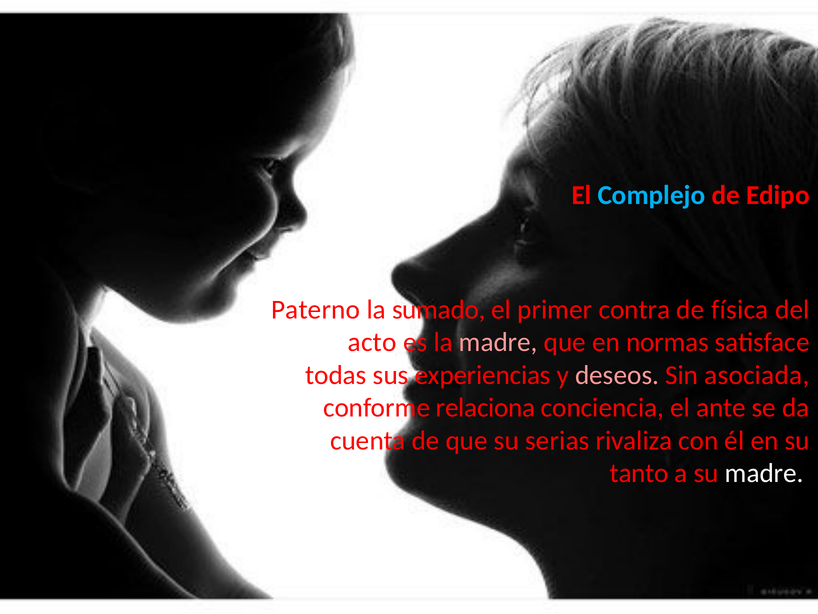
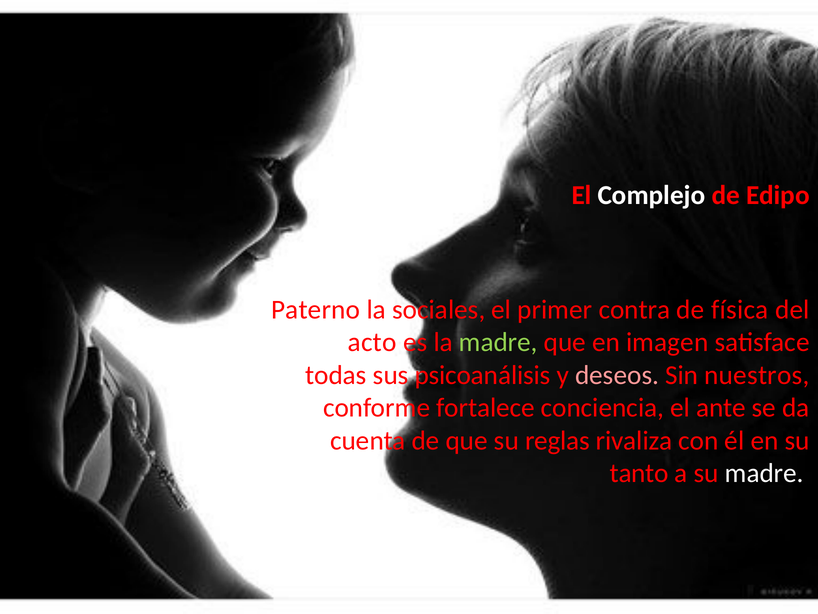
Complejo colour: light blue -> white
sumado: sumado -> sociales
madre at (498, 342) colour: pink -> light green
normas: normas -> imagen
experiencias: experiencias -> psicoanálisis
asociada: asociada -> nuestros
relaciona: relaciona -> fortalece
serias: serias -> reglas
